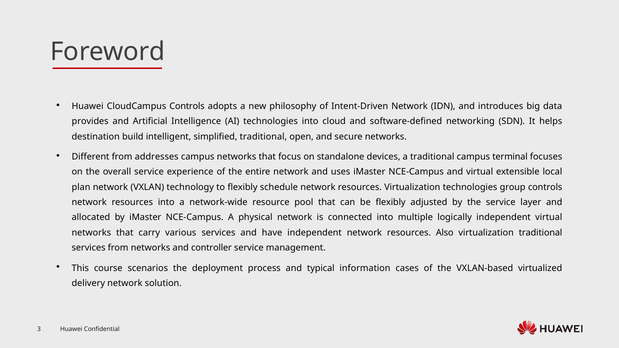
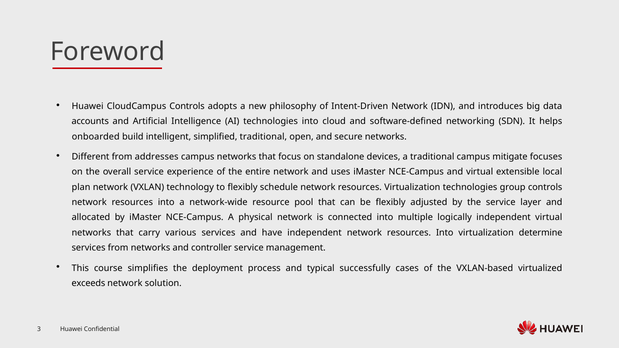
provides: provides -> accounts
destination: destination -> onboarded
terminal: terminal -> mitigate
independent network resources Also: Also -> Into
virtualization traditional: traditional -> determine
scenarios: scenarios -> simplifies
information: information -> successfully
delivery: delivery -> exceeds
